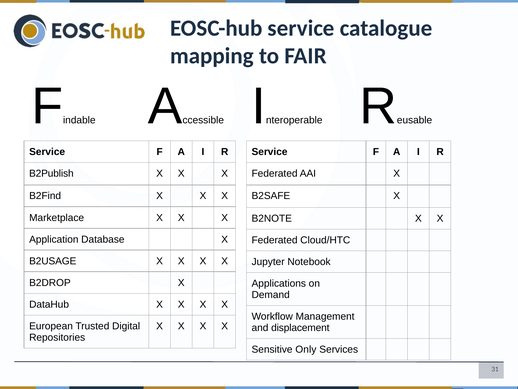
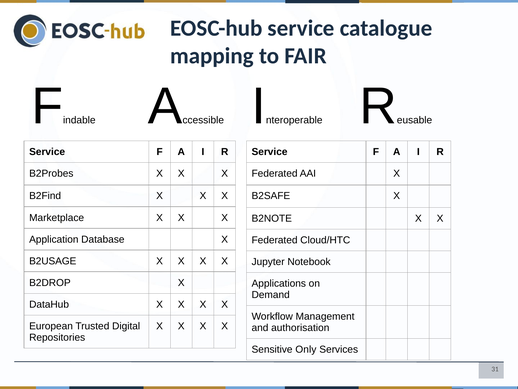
B2Publish: B2Publish -> B2Probes
displacement: displacement -> authorisation
